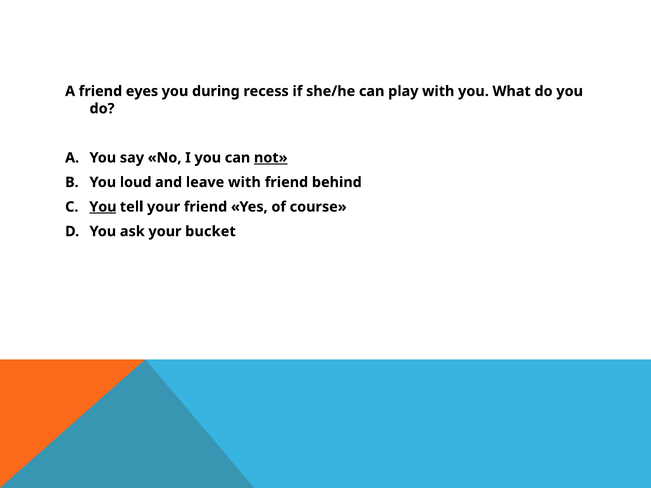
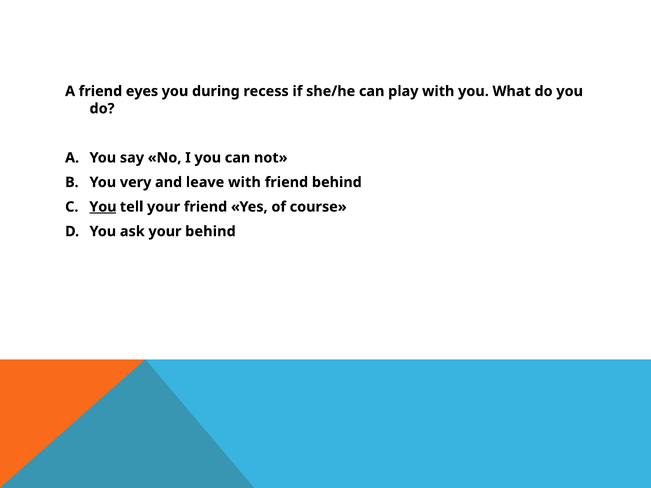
not underline: present -> none
loud: loud -> very
your bucket: bucket -> behind
